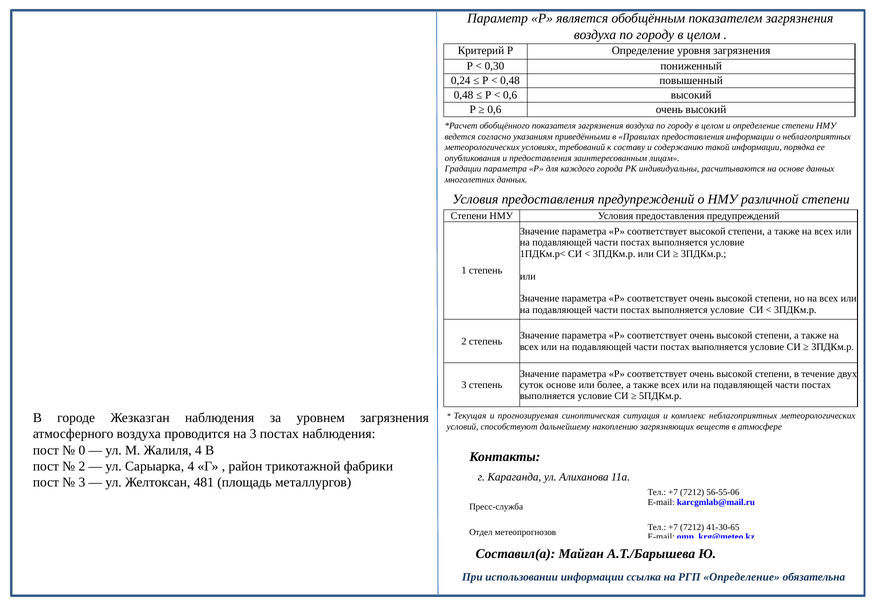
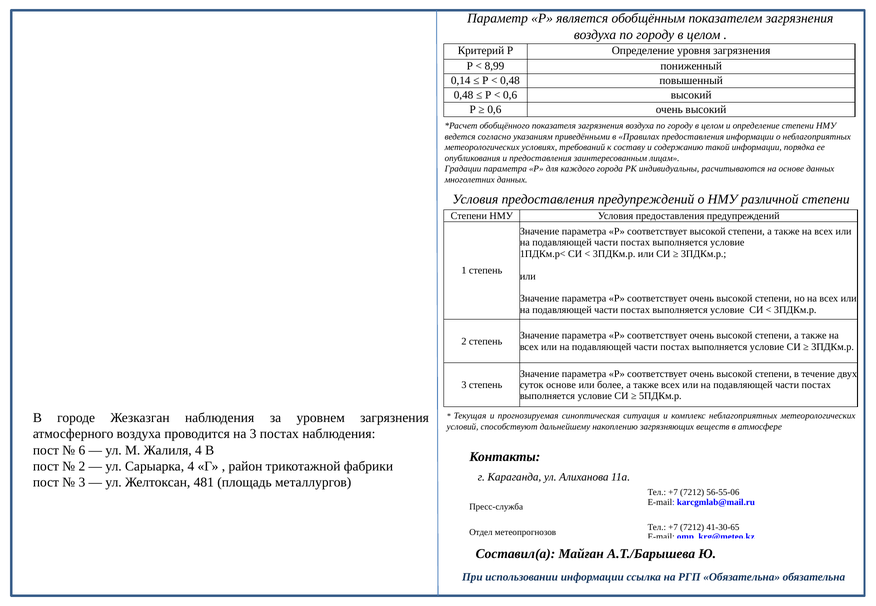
0,30: 0,30 -> 8,99
0,24: 0,24 -> 0,14
0: 0 -> 6
РГП Определение: Определение -> Обязательна
